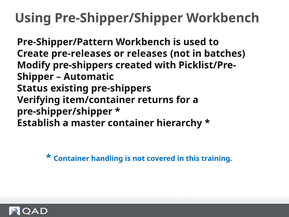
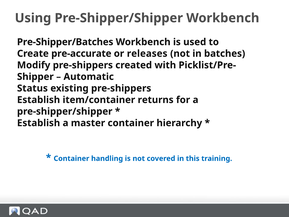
Pre-Shipper/Pattern: Pre-Shipper/Pattern -> Pre-Shipper/Batches
pre-releases: pre-releases -> pre-accurate
Verifying at (39, 100): Verifying -> Establish
